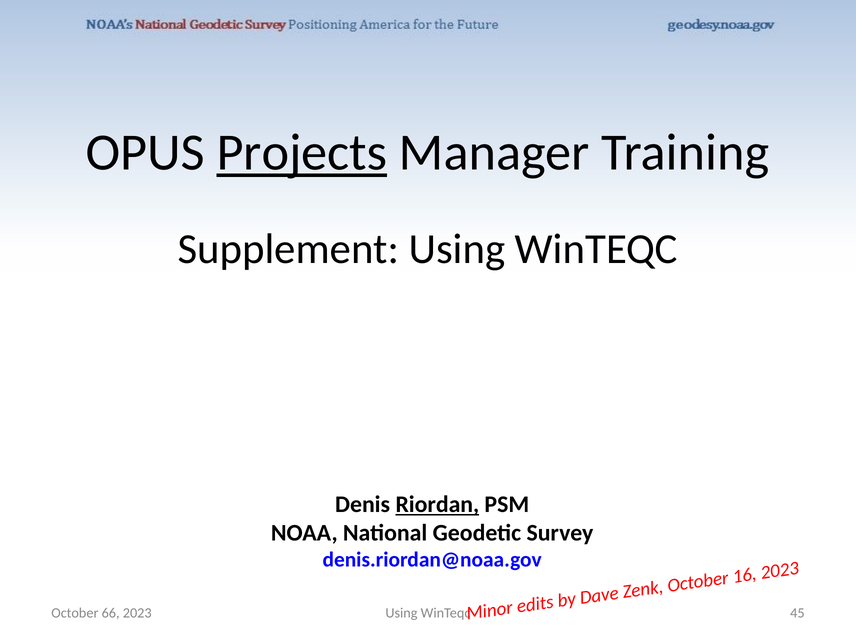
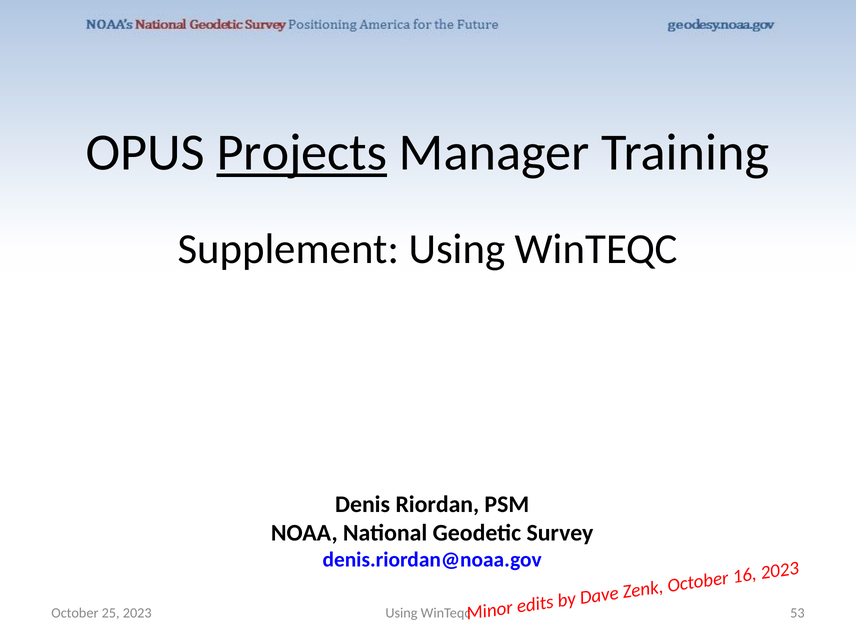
Riordan underline: present -> none
66: 66 -> 25
45: 45 -> 53
